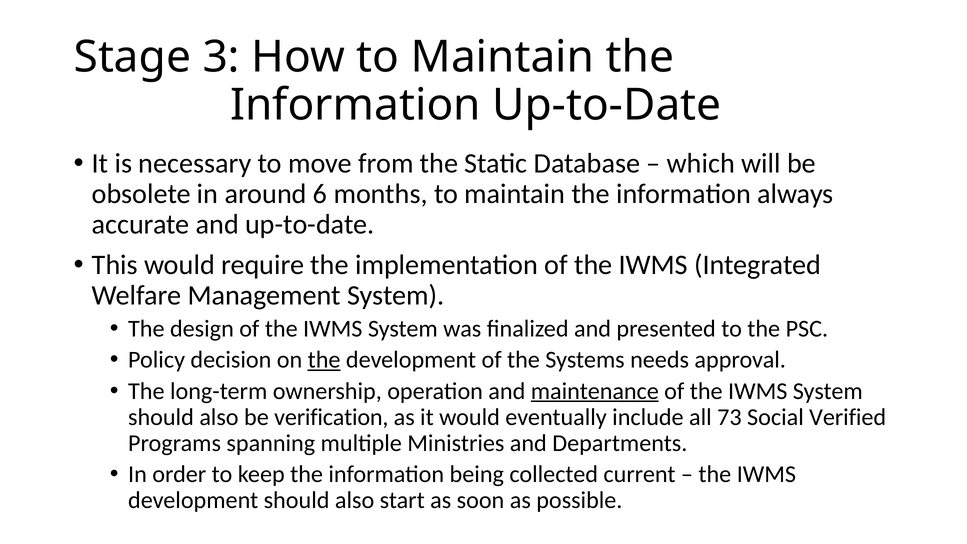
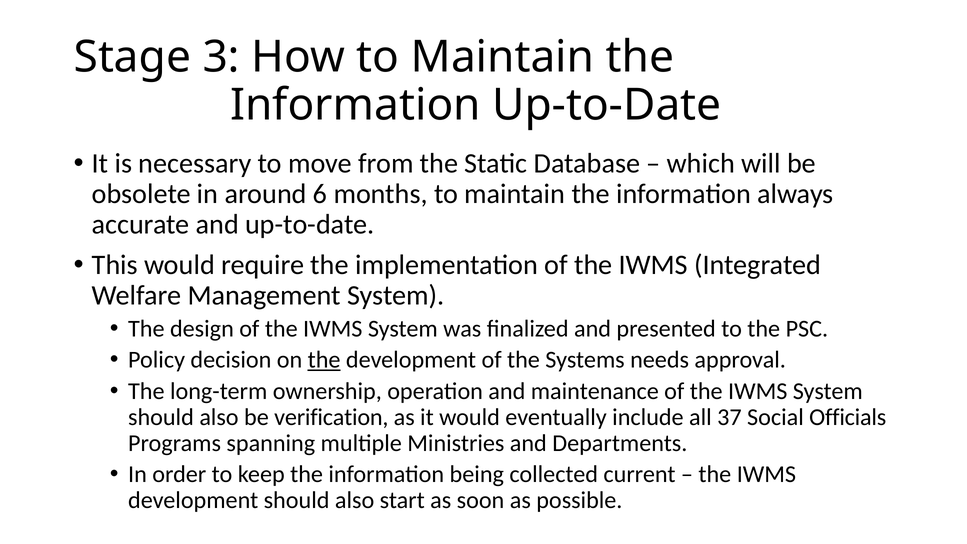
maintenance underline: present -> none
73: 73 -> 37
Verified: Verified -> Officials
